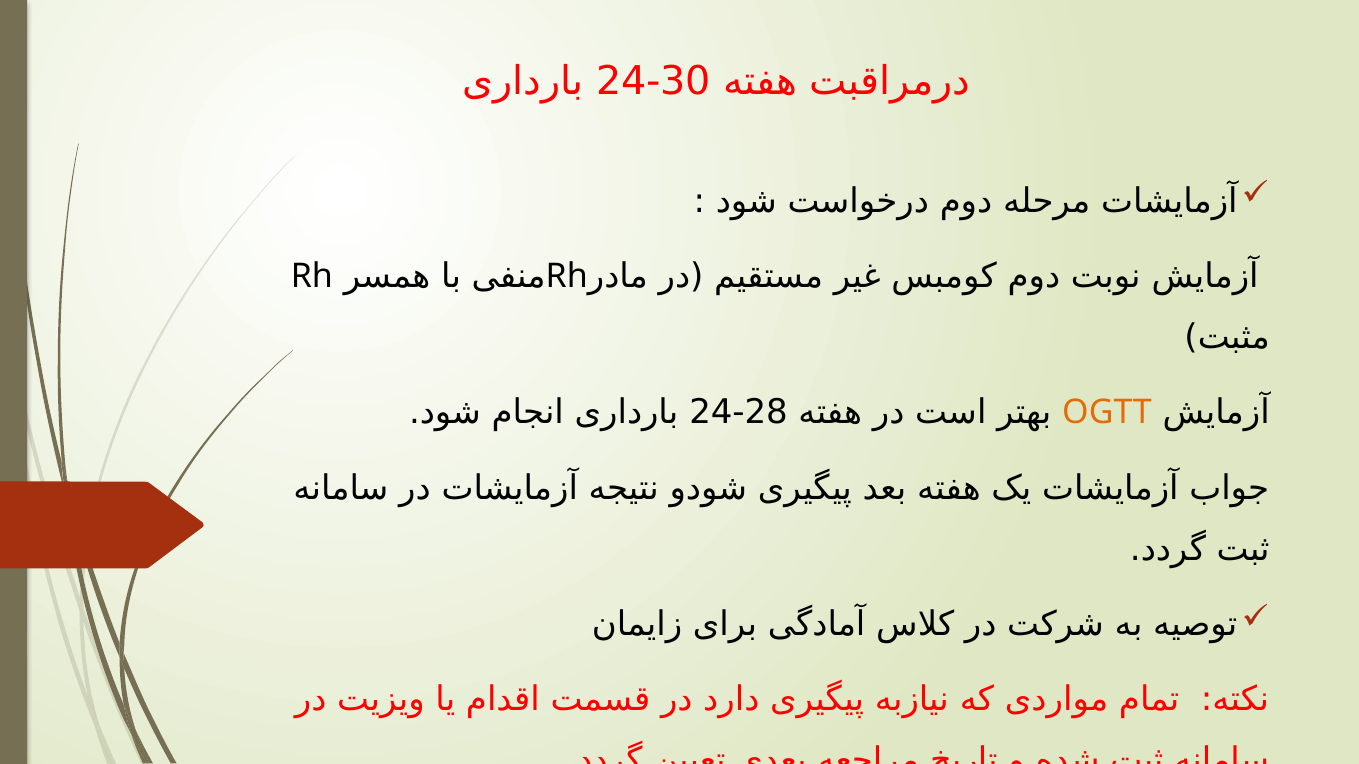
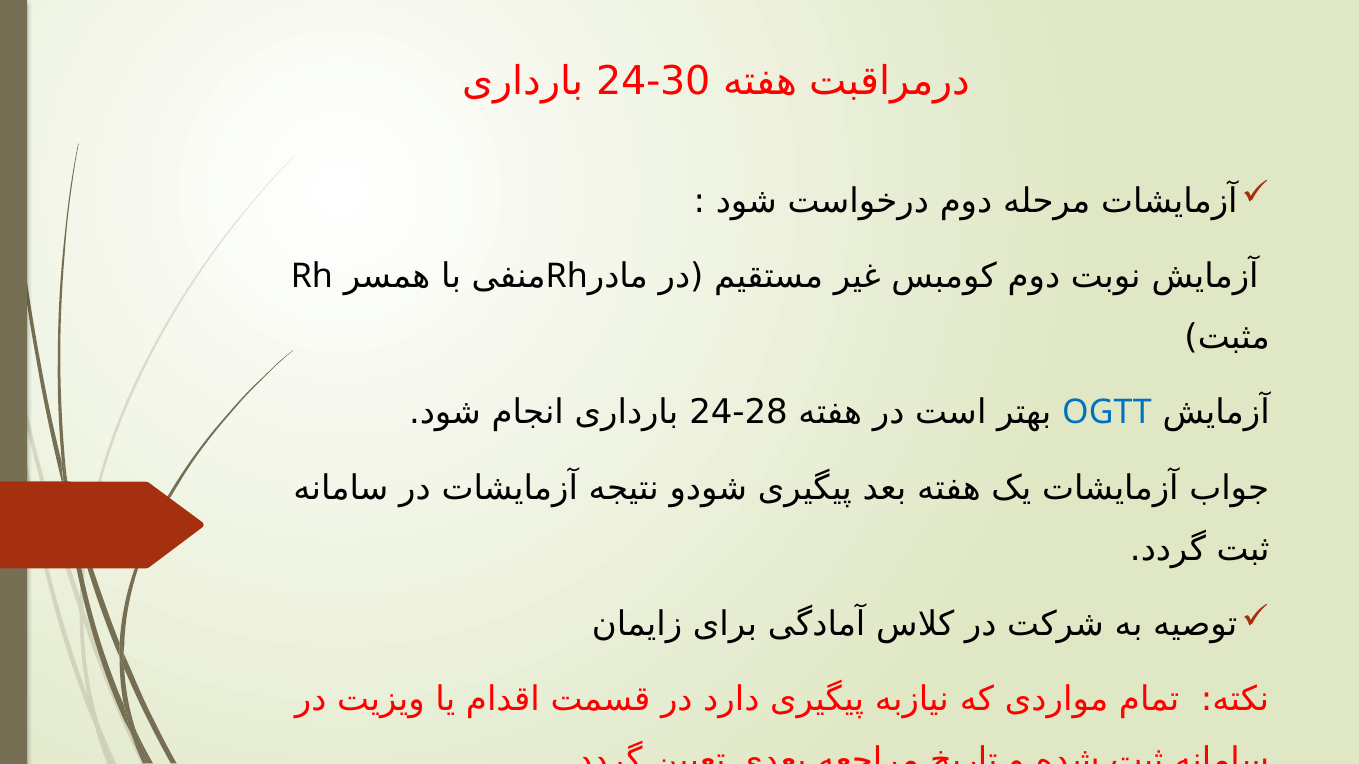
OGTT colour: orange -> blue
